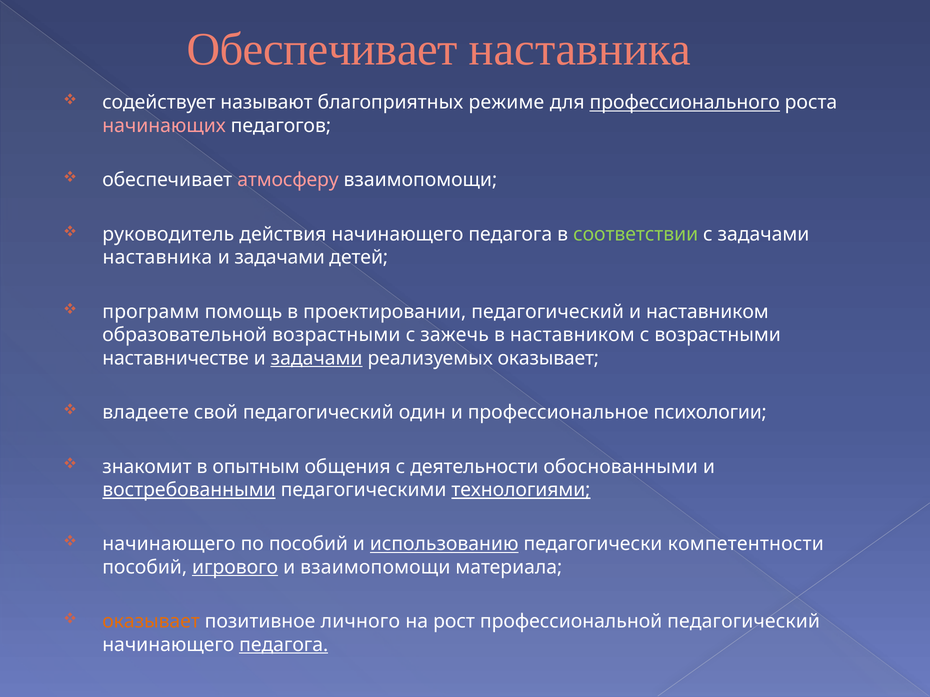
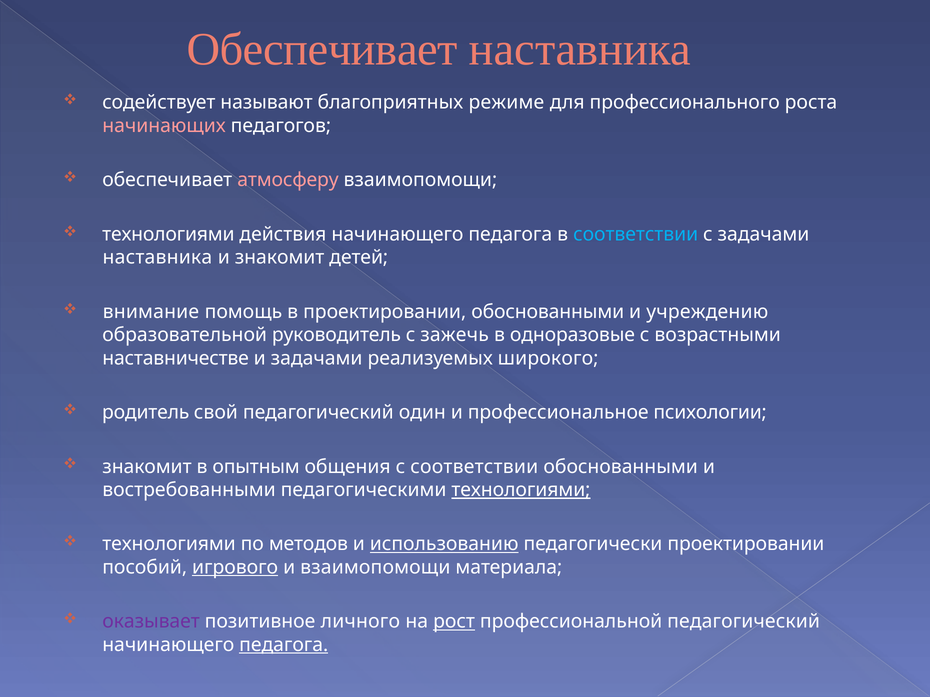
профессионального underline: present -> none
руководитель at (168, 234): руководитель -> технологиями
соответствии at (636, 234) colour: light green -> light blue
задачами at (280, 258): задачами -> знакомит
программ: программ -> внимание
проектировании педагогический: педагогический -> обоснованными
и наставником: наставником -> учреждению
образовательной возрастными: возрастными -> руководитель
в наставником: наставником -> одноразовые
задачами at (317, 358) underline: present -> none
реализуемых оказывает: оказывает -> широкого
владеете: владеете -> родитель
с деятельности: деятельности -> соответствии
востребованными underline: present -> none
начинающего at (169, 544): начинающего -> технологиями
по пособий: пособий -> методов
педагогически компетентности: компетентности -> проектировании
оказывает at (151, 622) colour: orange -> purple
рост underline: none -> present
